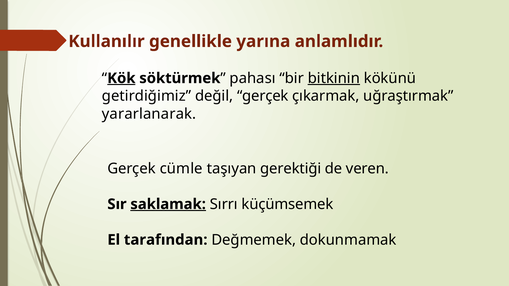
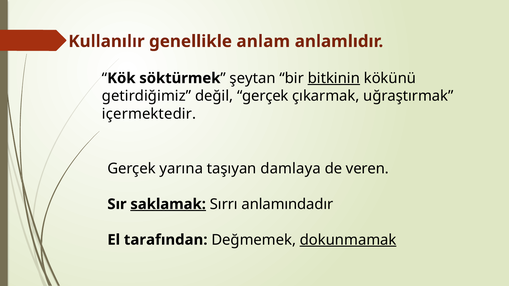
yarına: yarına -> anlam
Kök underline: present -> none
pahası: pahası -> şeytan
yararlanarak: yararlanarak -> içermektedir
cümle: cümle -> yarına
gerektiği: gerektiği -> damlaya
küçümsemek: küçümsemek -> anlamındadır
dokunmamak underline: none -> present
